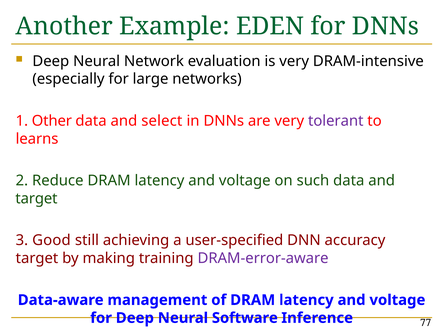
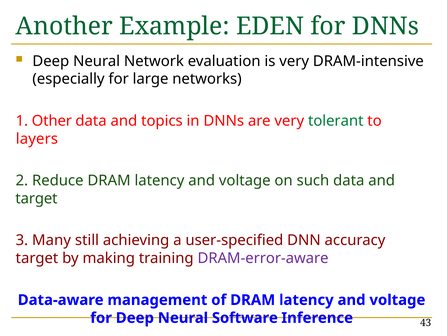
select: select -> topics
tolerant colour: purple -> green
learns: learns -> layers
Good: Good -> Many
77: 77 -> 43
